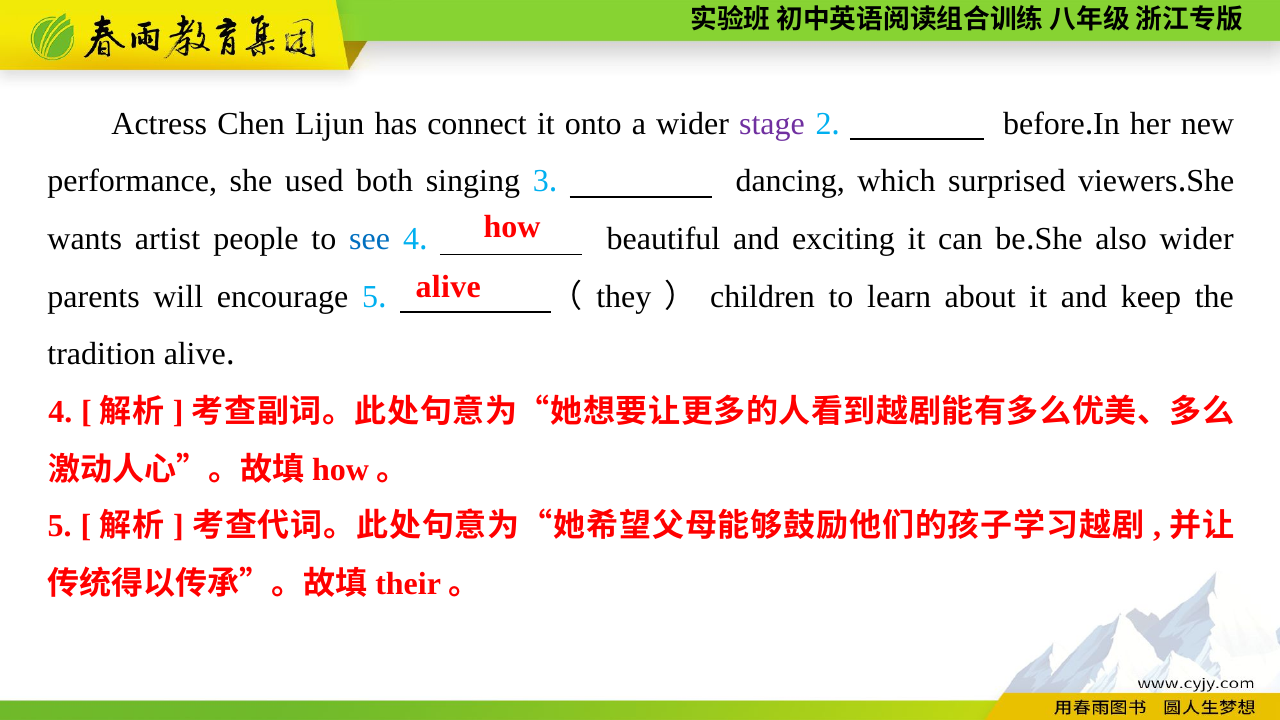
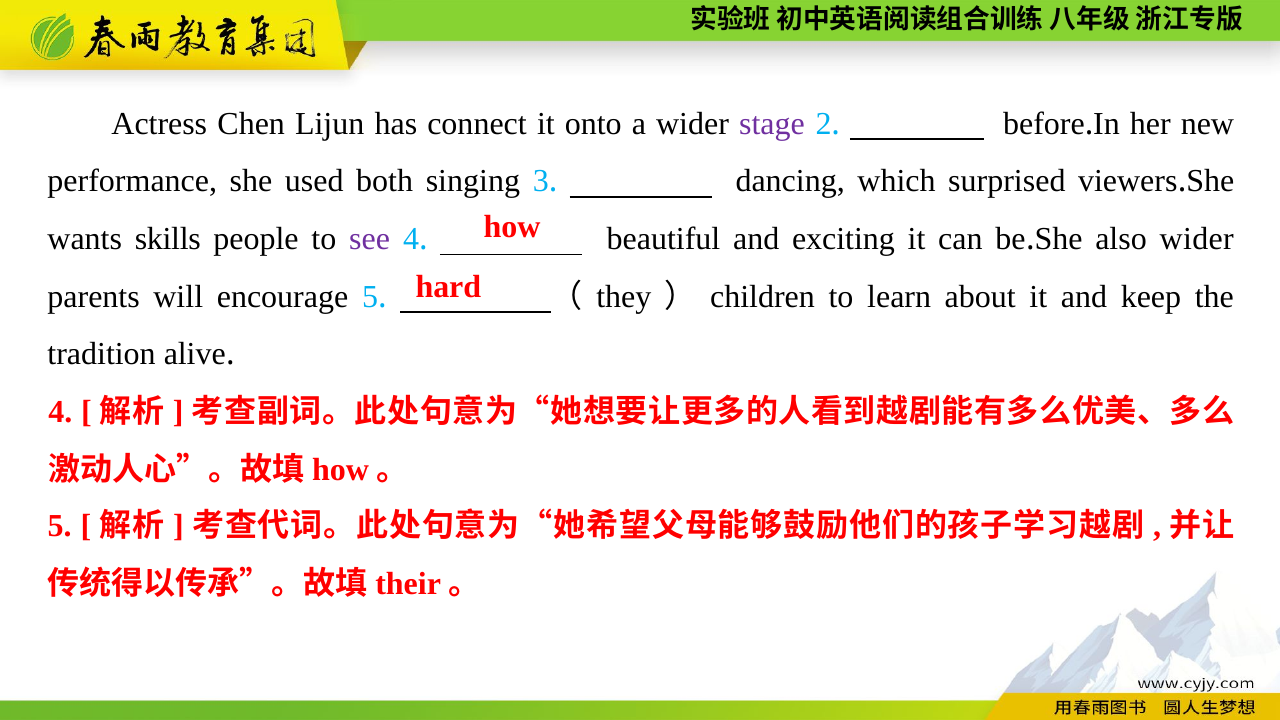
artist: artist -> skills
see colour: blue -> purple
alive at (448, 287): alive -> hard
